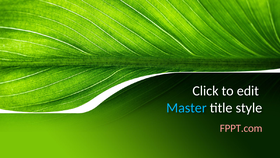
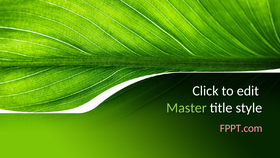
Master colour: light blue -> light green
